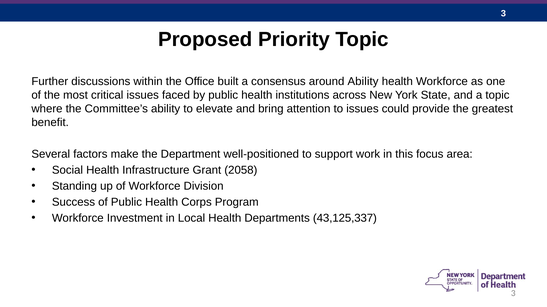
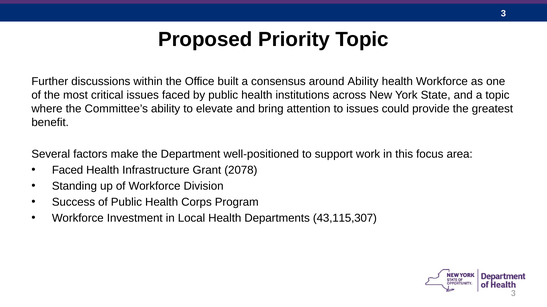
Social at (67, 171): Social -> Faced
2058: 2058 -> 2078
43,125,337: 43,125,337 -> 43,115,307
